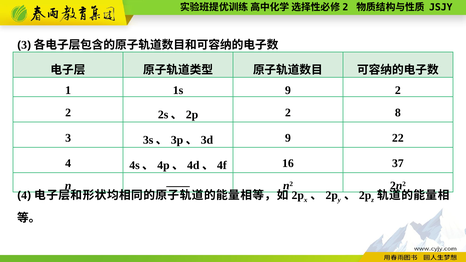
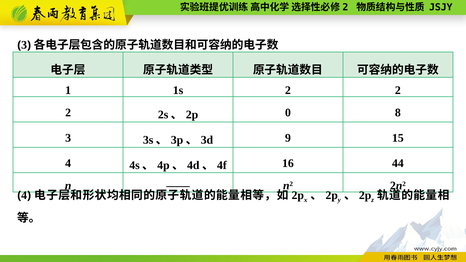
1s 9: 9 -> 2
2 at (288, 113): 2 -> 0
22: 22 -> 15
37: 37 -> 44
